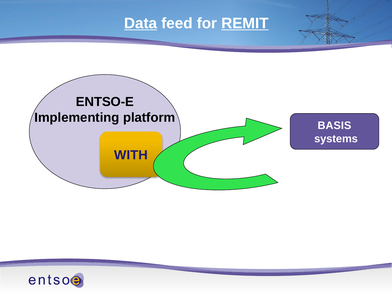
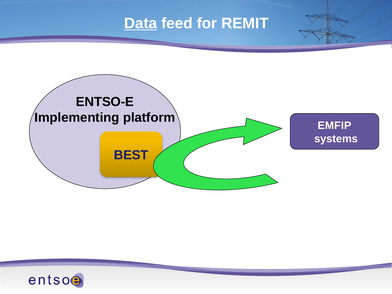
REMIT underline: present -> none
BASIS: BASIS -> EMFIP
WITH: WITH -> BEST
